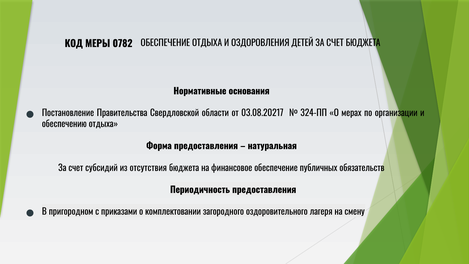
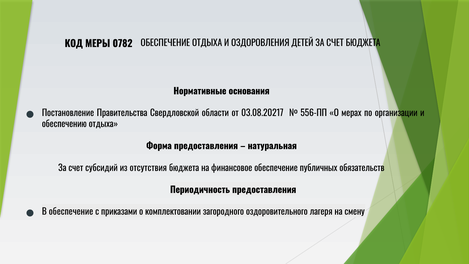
324-ПП: 324-ПП -> 556-ПП
В пригородном: пригородном -> обеспечение
